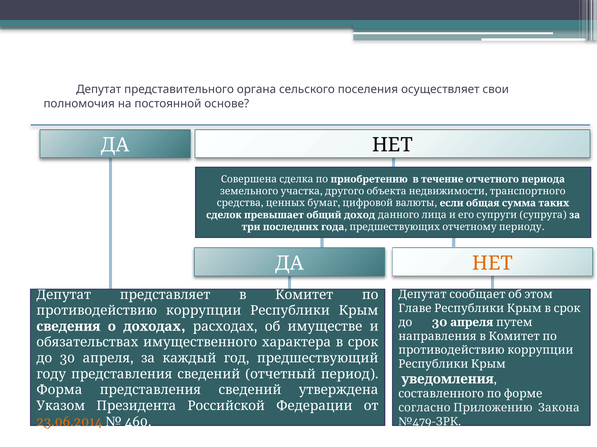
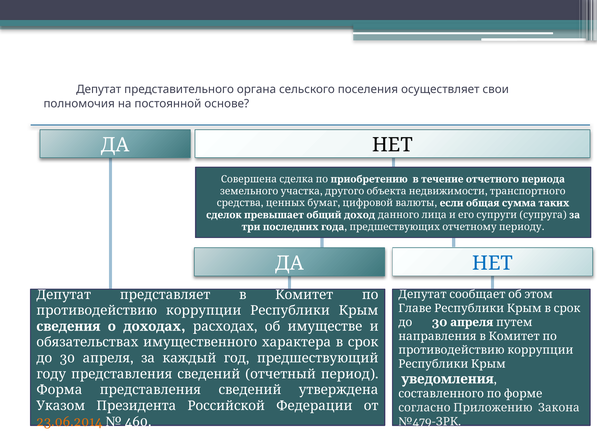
НЕТ at (493, 264) colour: orange -> blue
